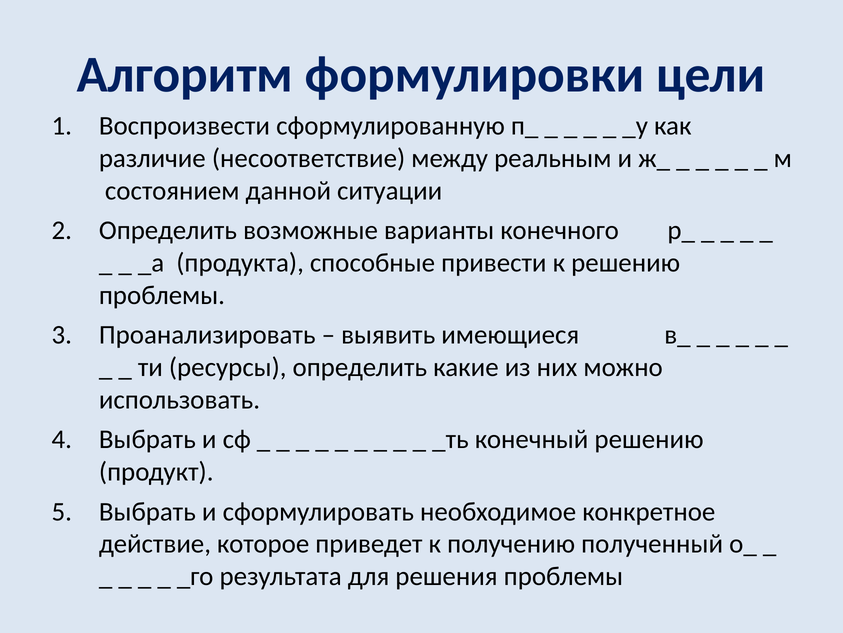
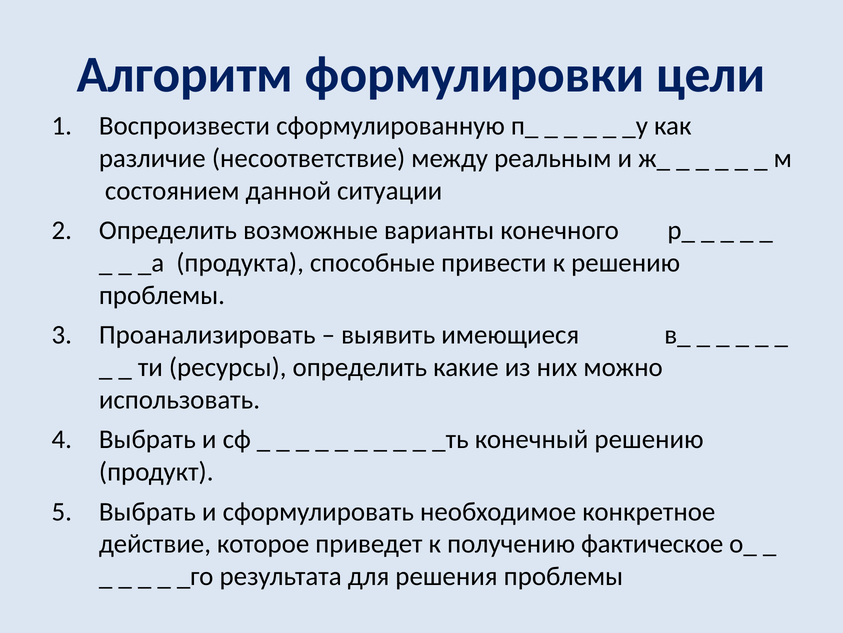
полученный: полученный -> фактическое
